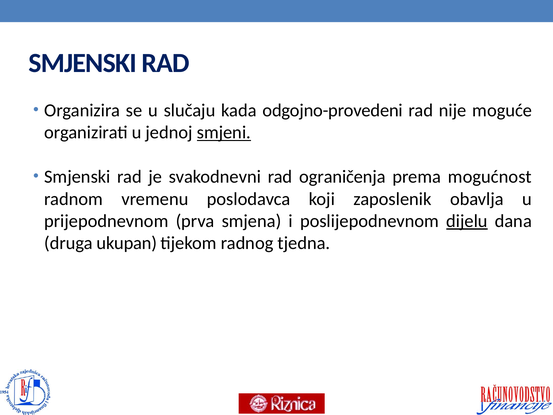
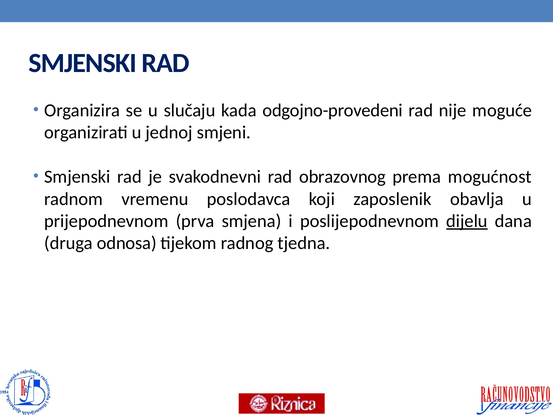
smjeni underline: present -> none
ograničenja: ograničenja -> obrazovnog
ukupan: ukupan -> odnosa
